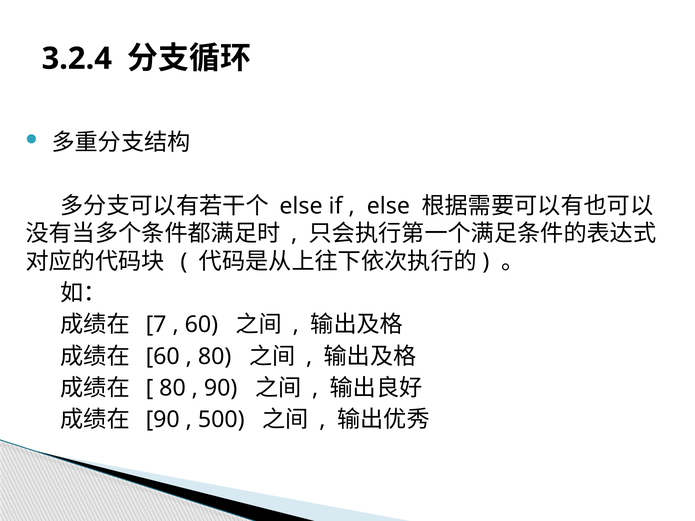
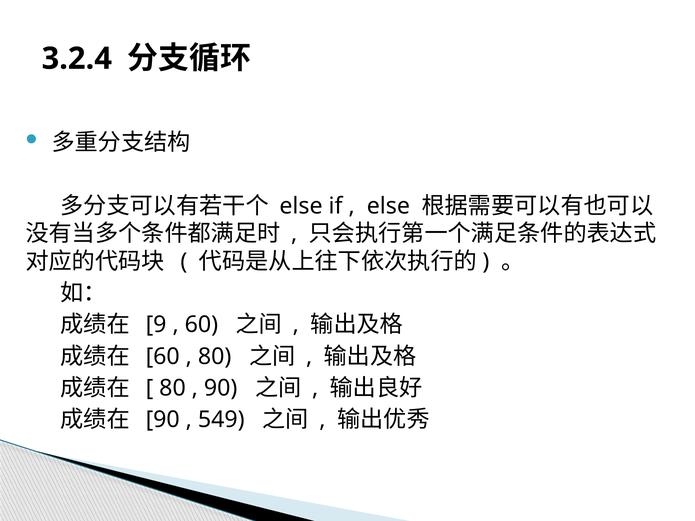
7: 7 -> 9
500: 500 -> 549
